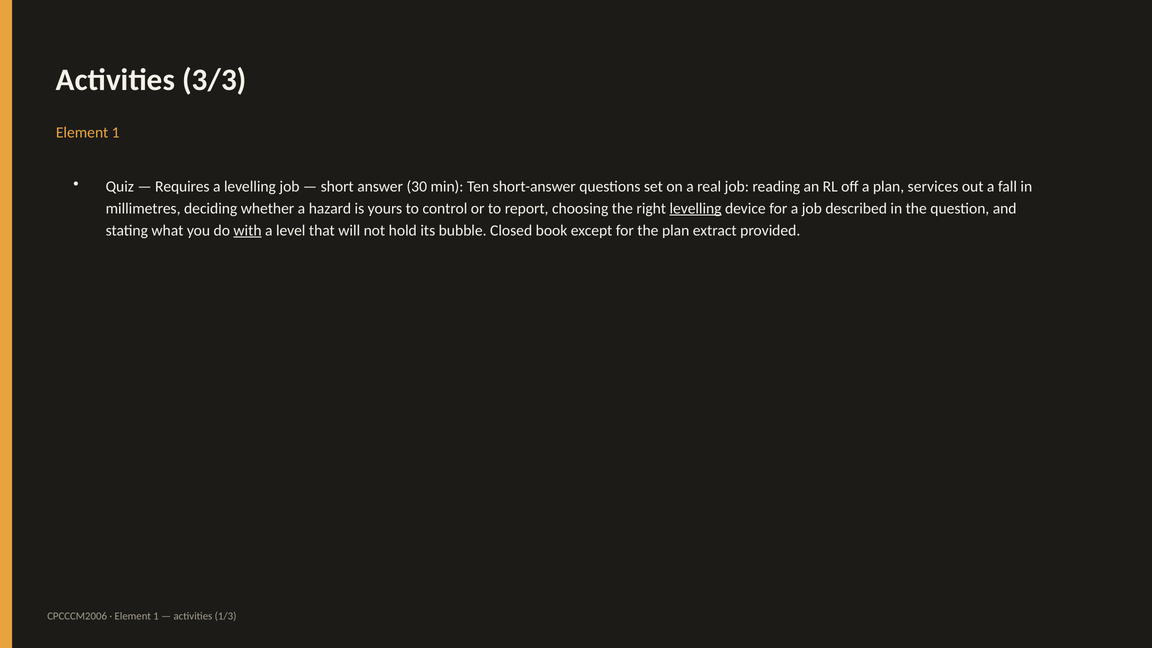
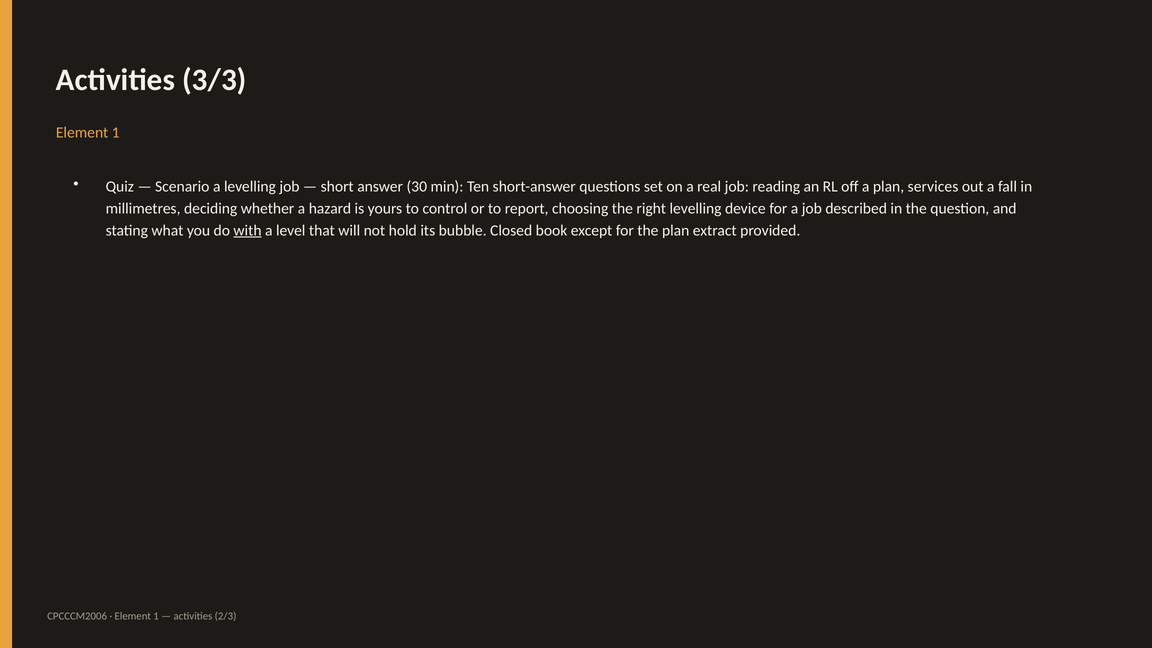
Requires: Requires -> Scenario
levelling at (696, 208) underline: present -> none
1/3: 1/3 -> 2/3
